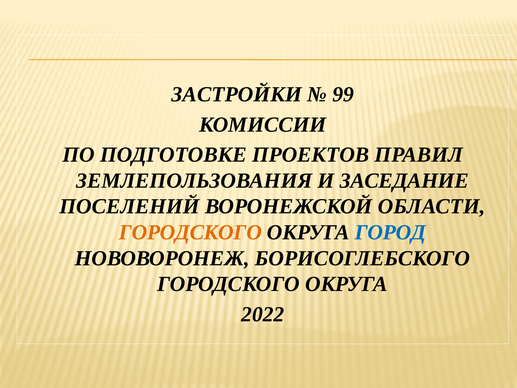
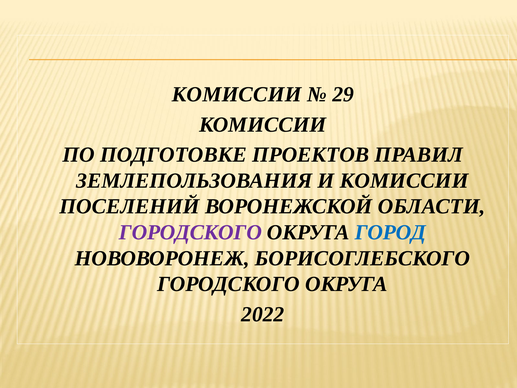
ЗАСТРОЙКИ at (237, 94): ЗАСТРОЙКИ -> КОМИССИИ
99: 99 -> 29
И ЗАСЕДАНИЕ: ЗАСЕДАНИЕ -> КОМИССИИ
ГОРОДСКОГО at (190, 232) colour: orange -> purple
